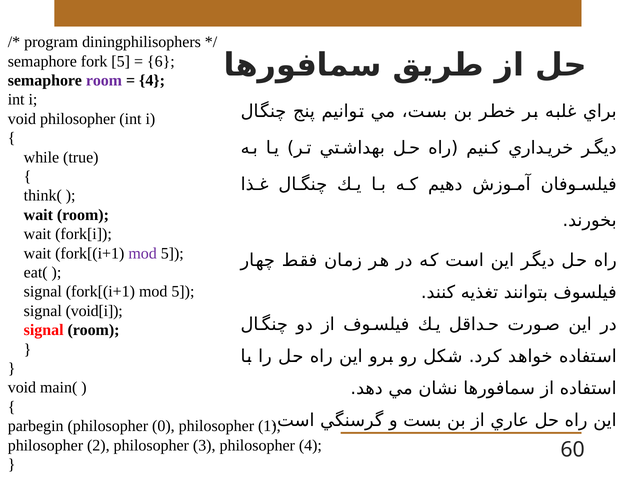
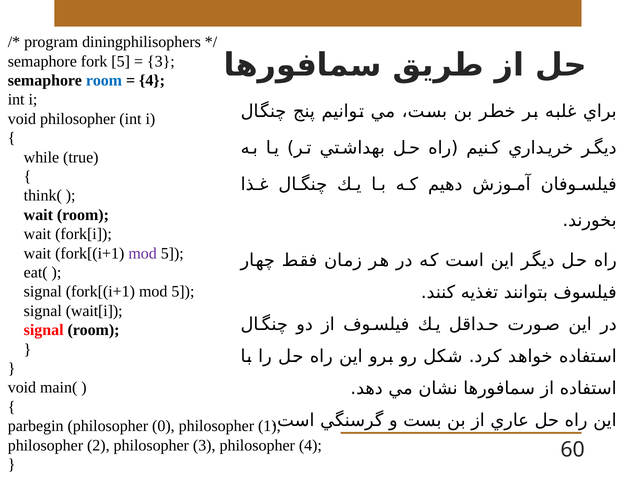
6 at (161, 61): 6 -> 3
room at (104, 80) colour: purple -> blue
void[i: void[i -> wait[i
